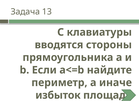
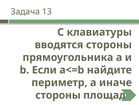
избыток at (58, 95): избыток -> стороны
